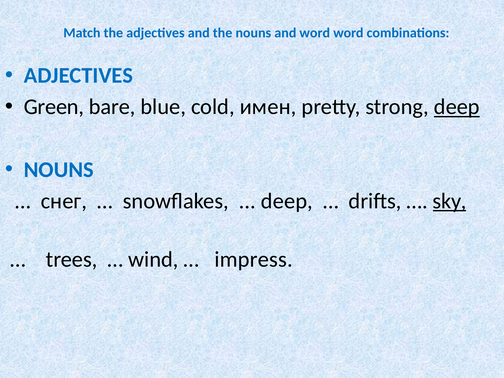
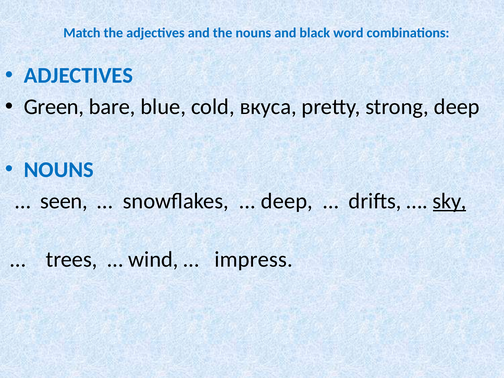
and word: word -> black
имен: имен -> вкуса
deep at (457, 107) underline: present -> none
снег: снег -> seen
